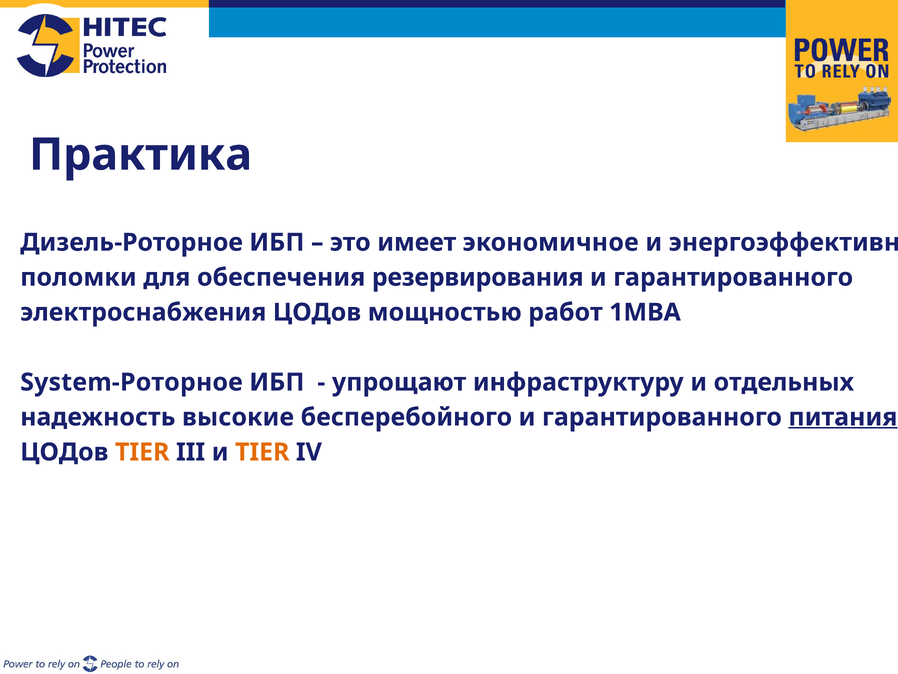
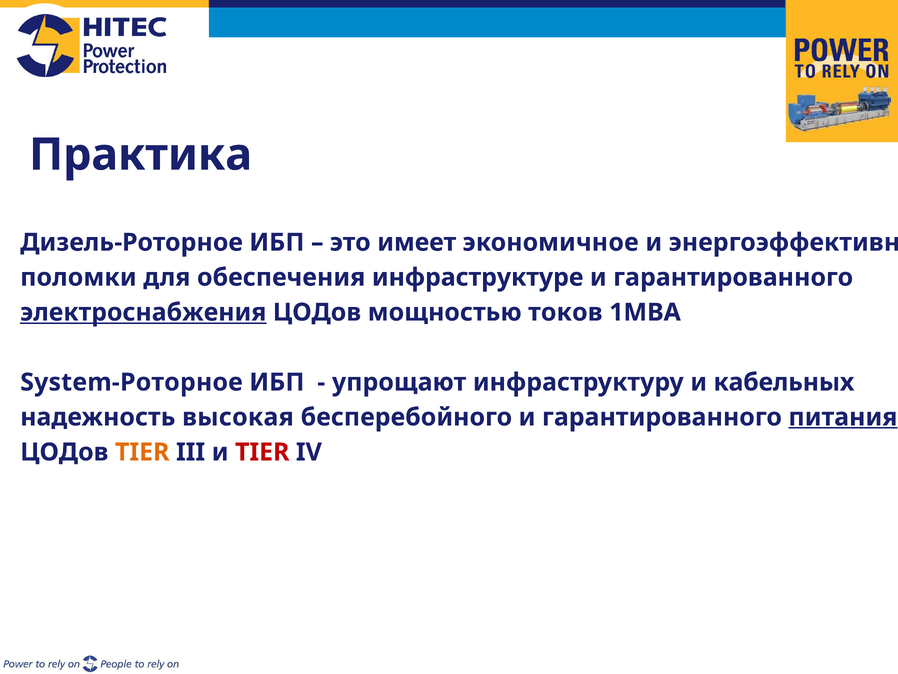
резервирования: резервирования -> инфраструктуре
электроснабжения underline: none -> present
работ: работ -> токов
отдельных: отдельных -> кабельных
высокие: высокие -> высокая
TIER at (262, 452) colour: orange -> red
